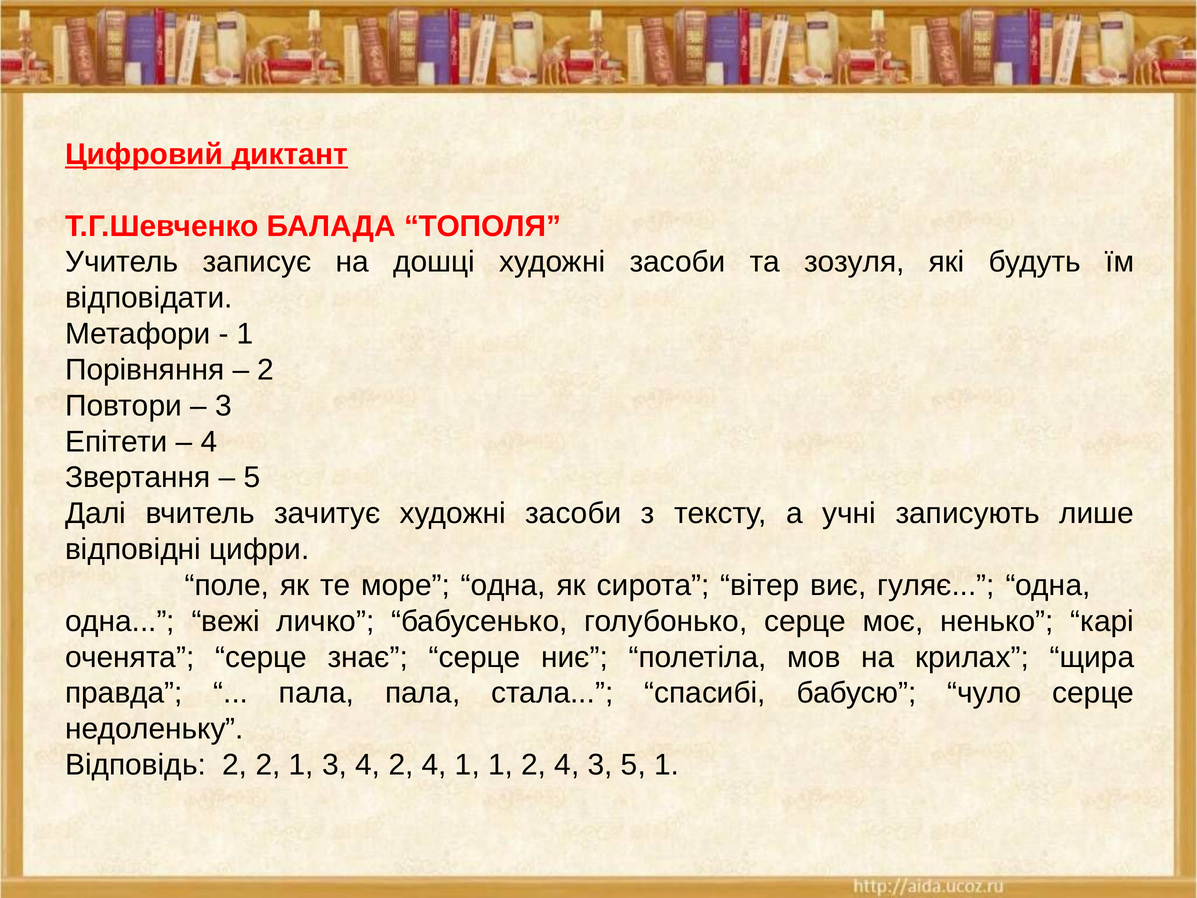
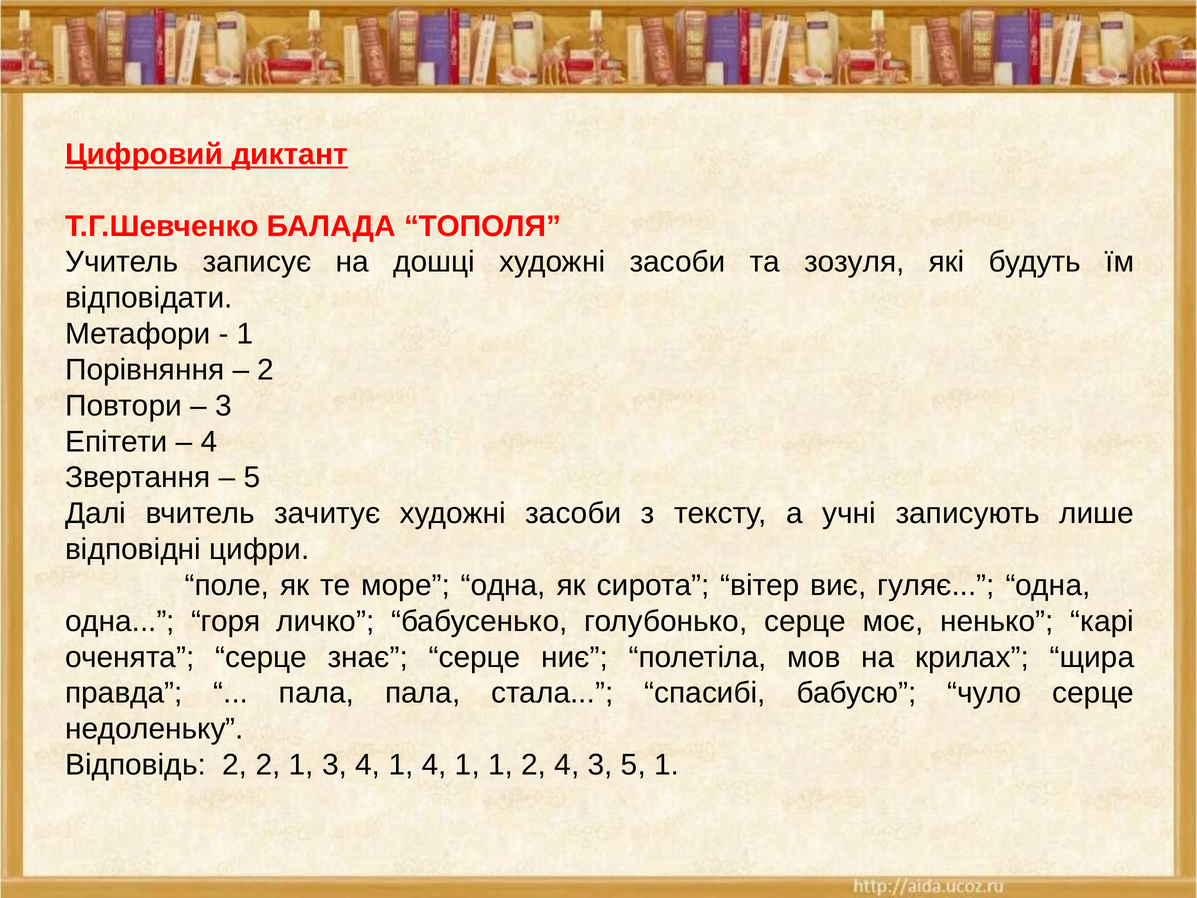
вежі: вежі -> горя
3 4 2: 2 -> 1
